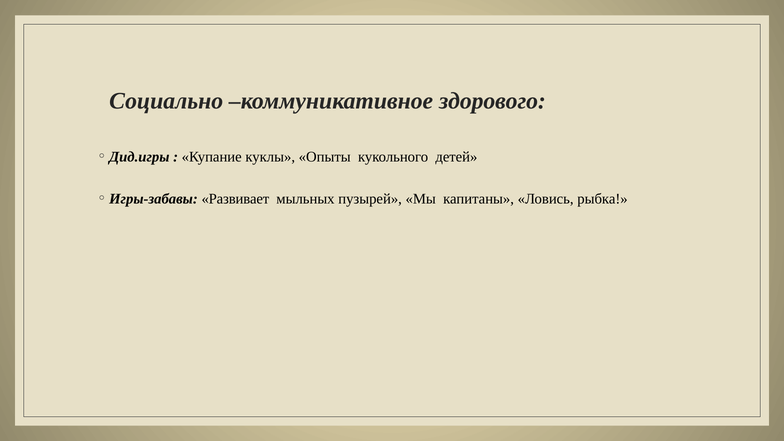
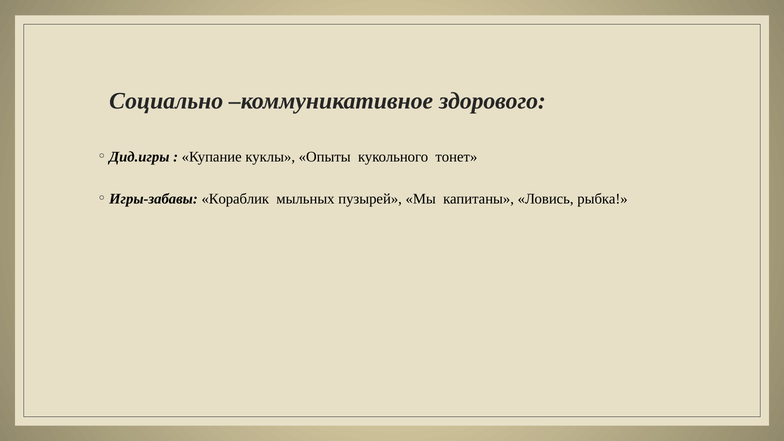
детей: детей -> тонет
Развивает: Развивает -> Кораблик
